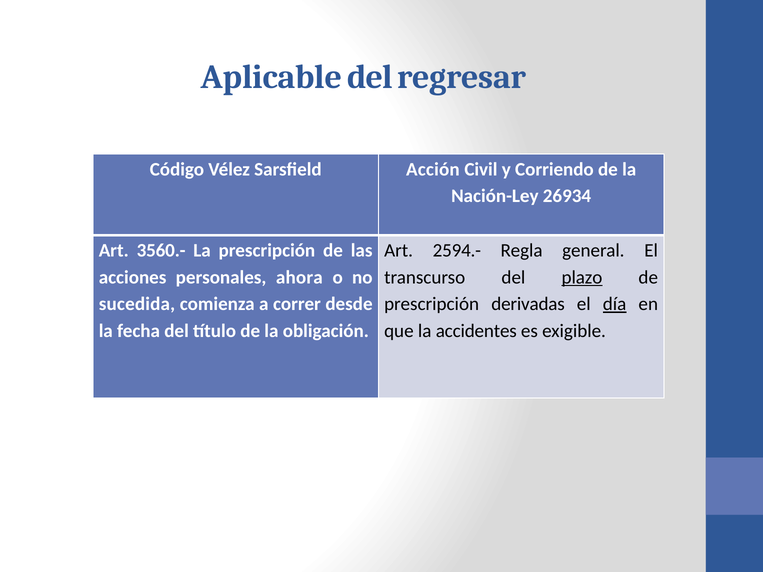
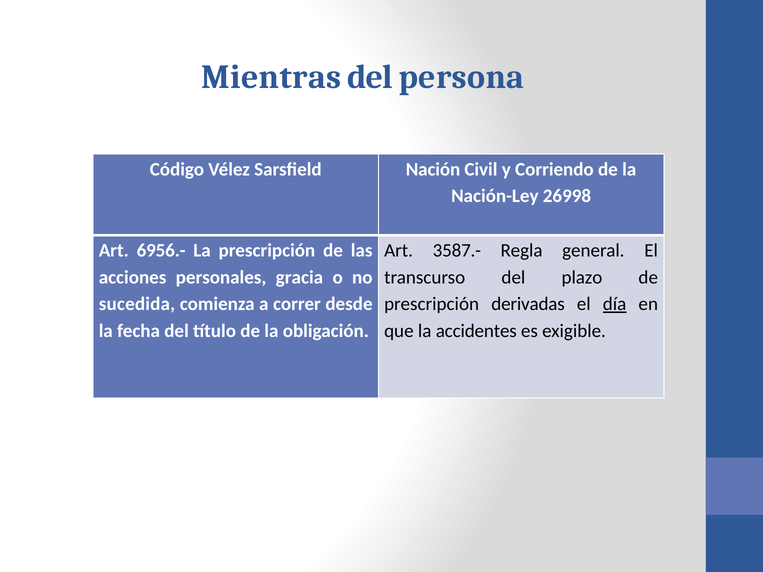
Aplicable: Aplicable -> Mientras
regresar: regresar -> persona
Acción: Acción -> Nación
26934: 26934 -> 26998
3560.-: 3560.- -> 6956.-
2594.-: 2594.- -> 3587.-
ahora: ahora -> gracia
plazo underline: present -> none
